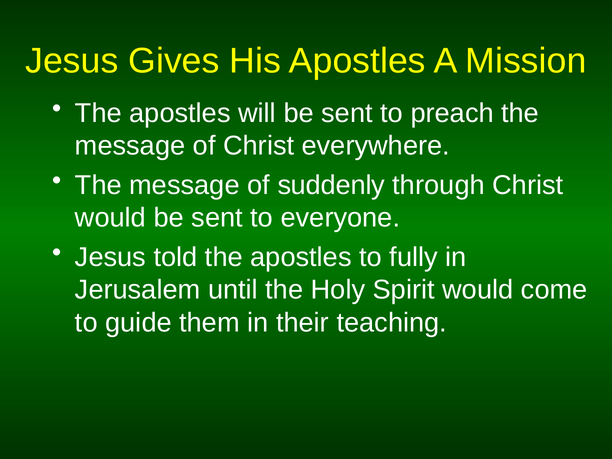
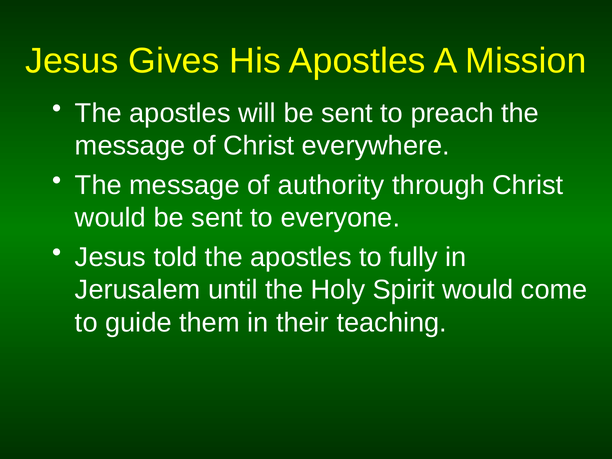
suddenly: suddenly -> authority
